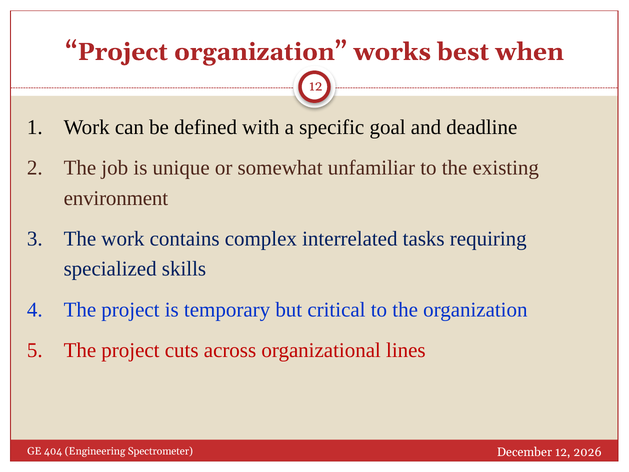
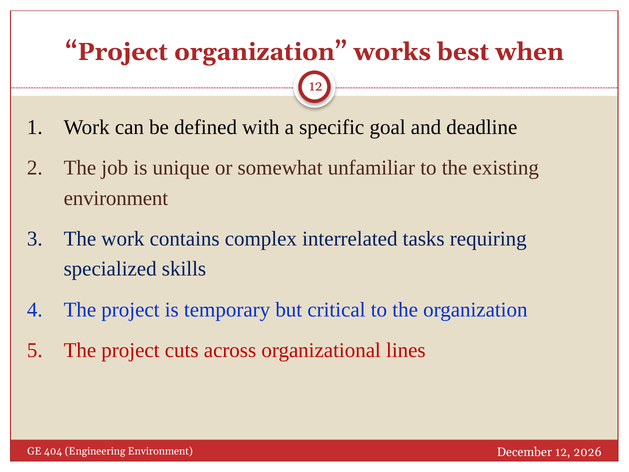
Engineering Spectrometer: Spectrometer -> Environment
